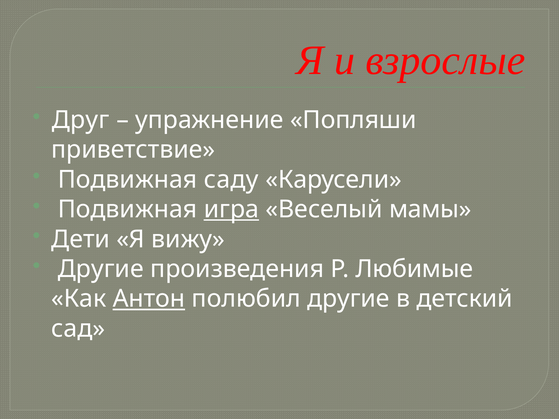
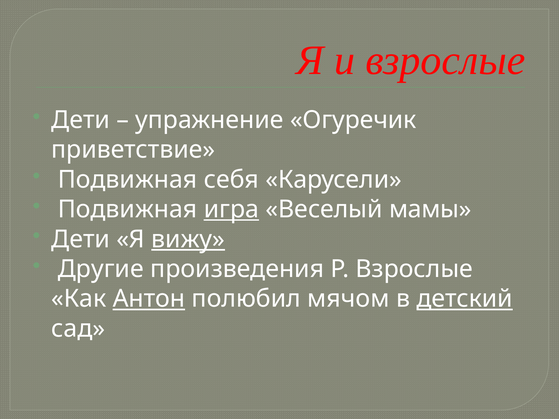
Друг at (80, 120): Друг -> Дети
Попляши: Попляши -> Огуречик
саду: саду -> себя
вижу underline: none -> present
Р Любимые: Любимые -> Взрослые
полюбил другие: другие -> мячом
детский underline: none -> present
